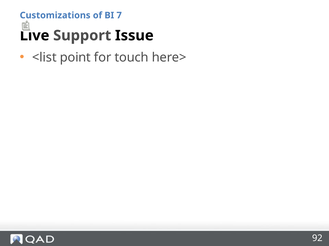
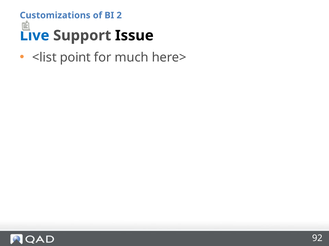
7: 7 -> 2
Live colour: black -> blue
touch: touch -> much
